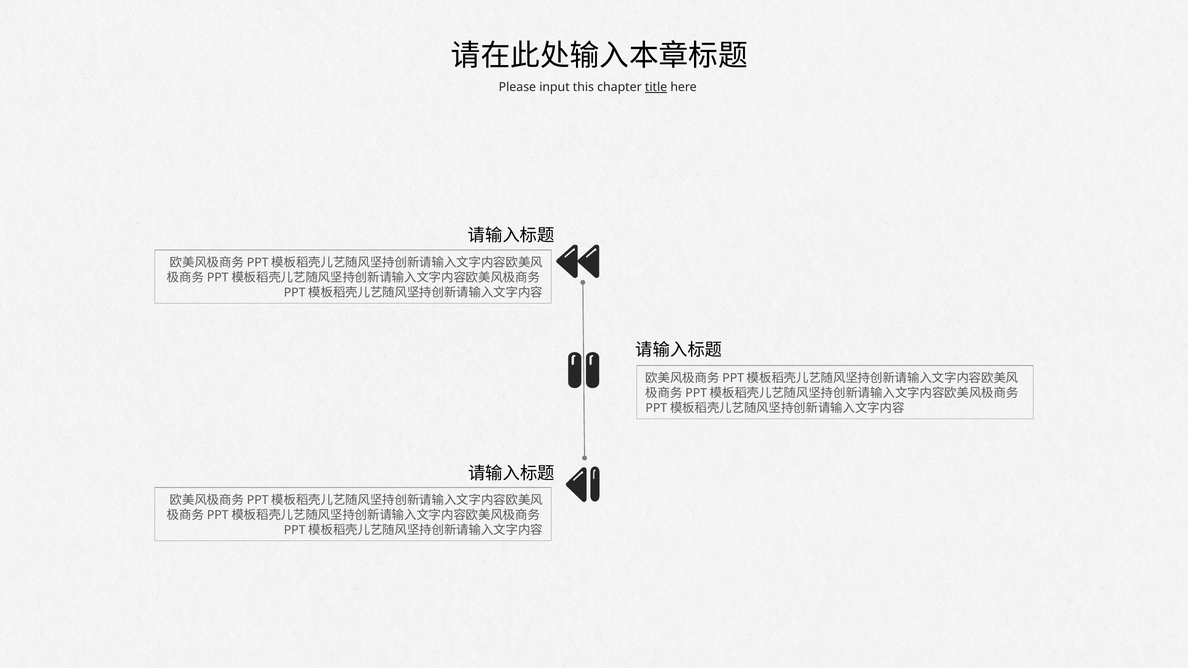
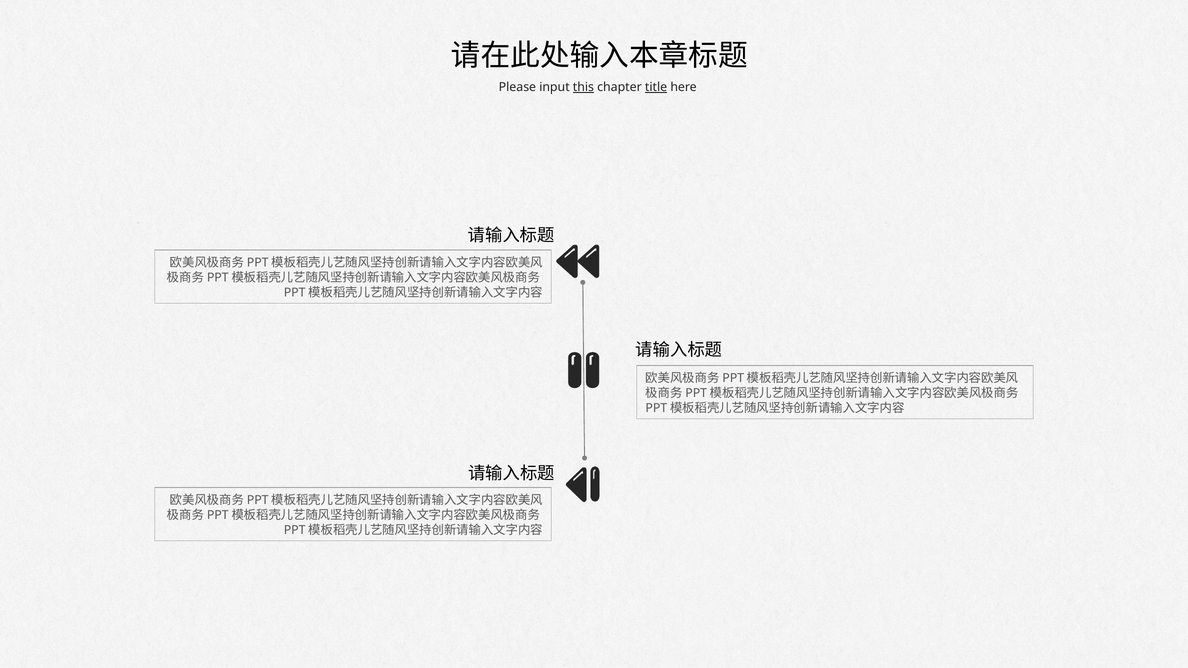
this underline: none -> present
